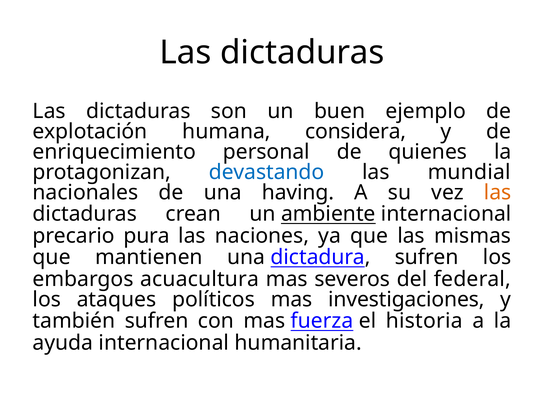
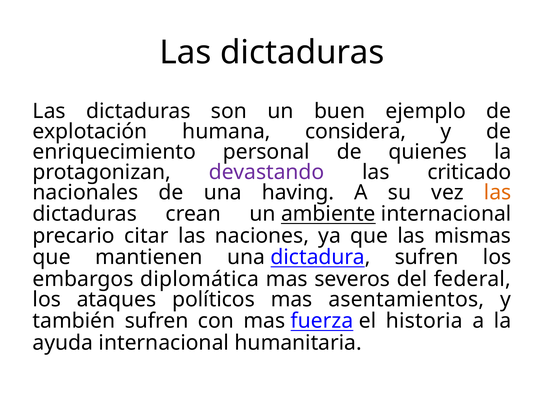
devastando colour: blue -> purple
mundial: mundial -> criticado
pura: pura -> citar
acuacultura: acuacultura -> diplomática
investigaciones: investigaciones -> asentamientos
